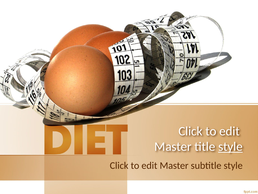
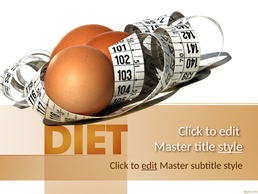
edit at (149, 165) underline: none -> present
